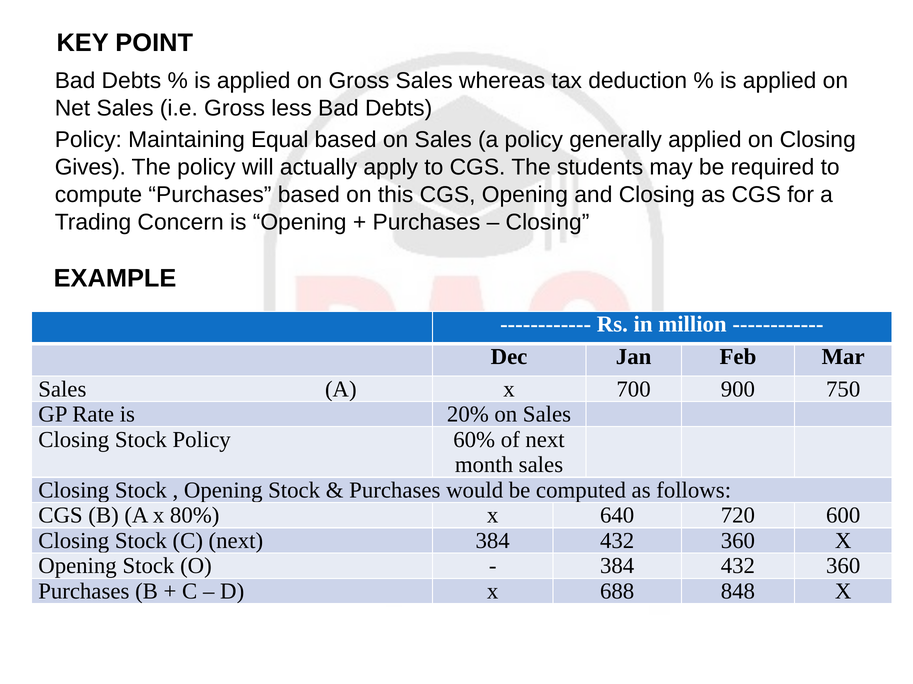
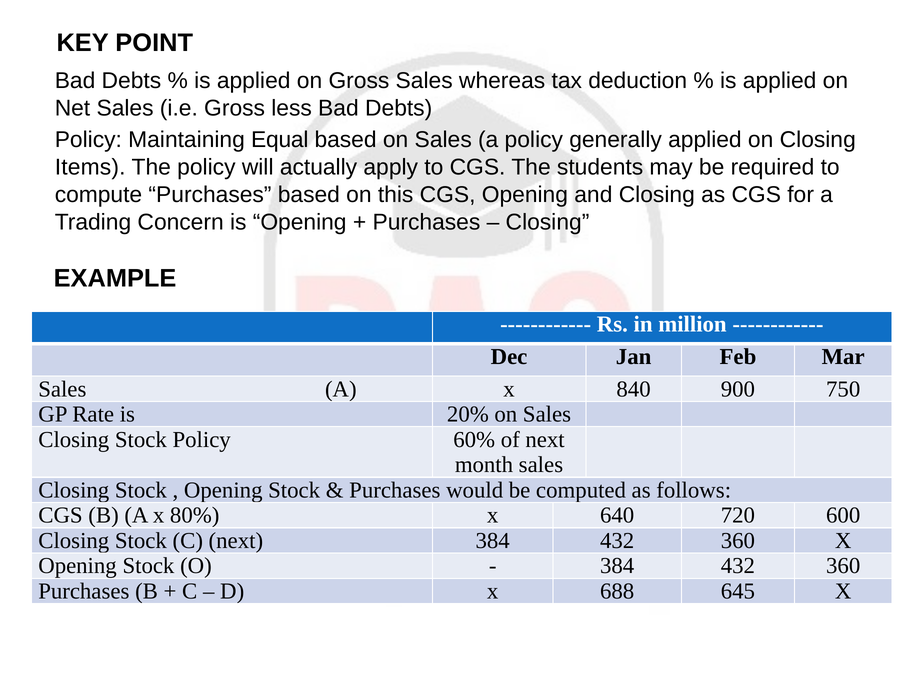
Gives: Gives -> Items
700: 700 -> 840
848: 848 -> 645
